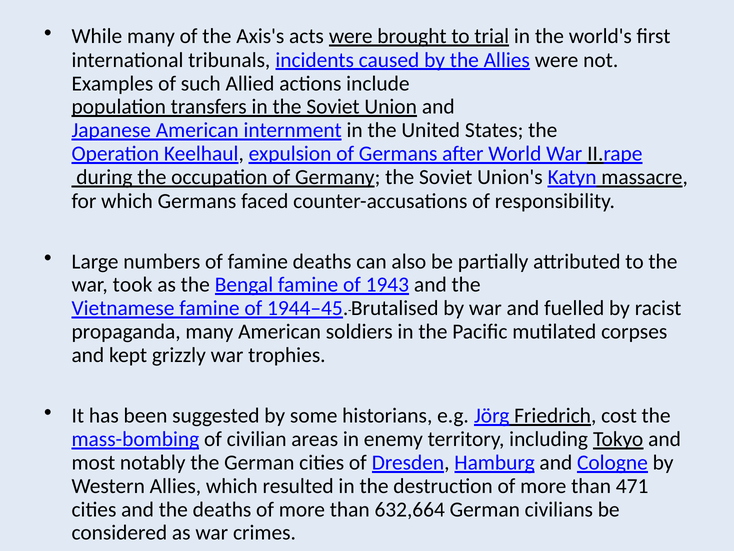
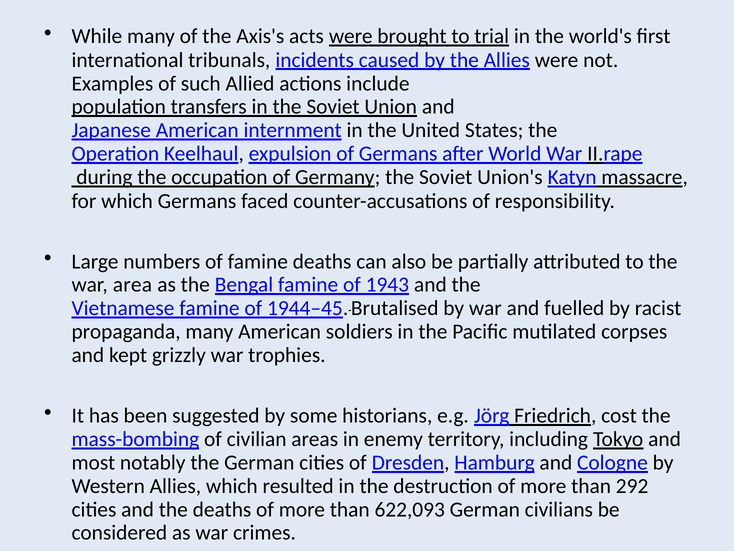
took: took -> area
471: 471 -> 292
632,664: 632,664 -> 622,093
